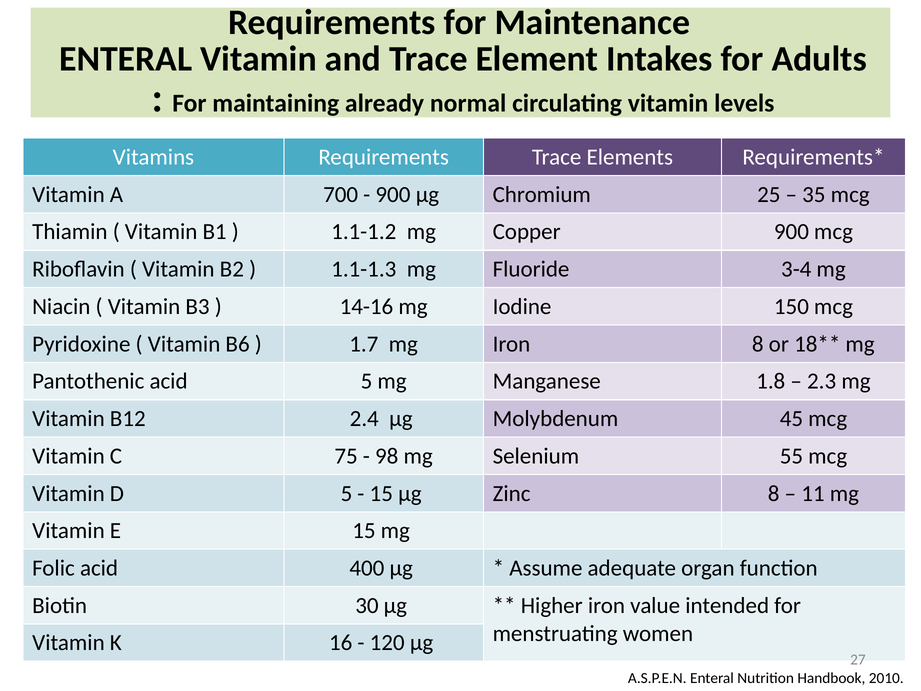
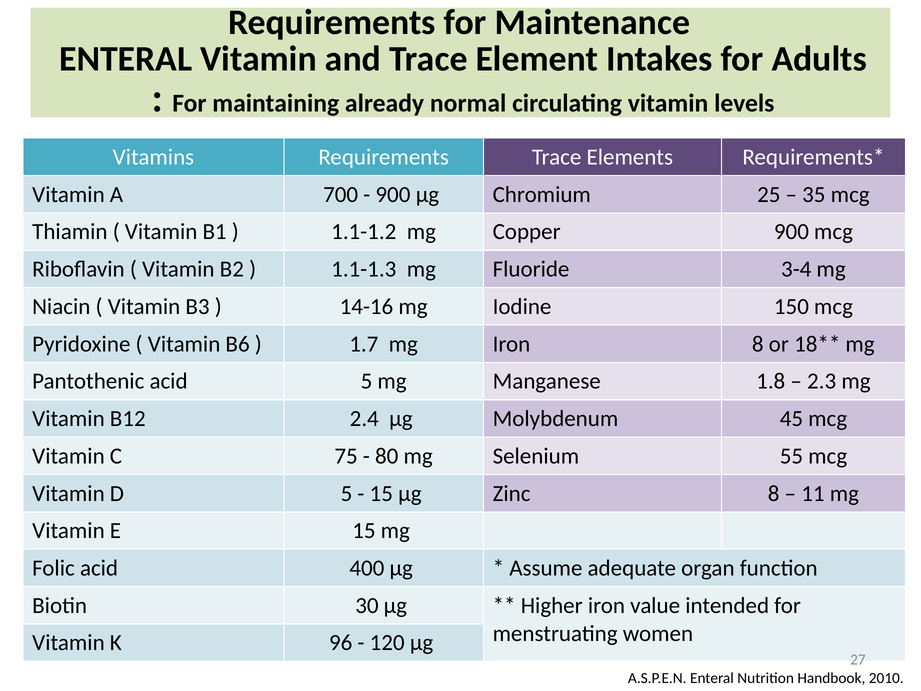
98: 98 -> 80
16: 16 -> 96
